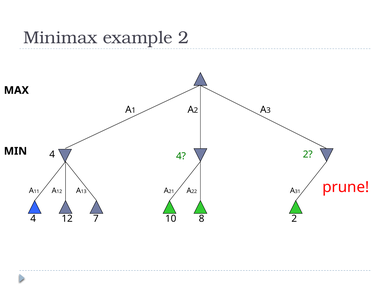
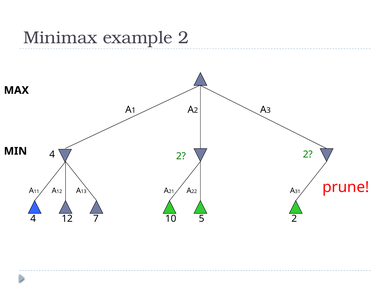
4 at (181, 156): 4 -> 2
8: 8 -> 5
